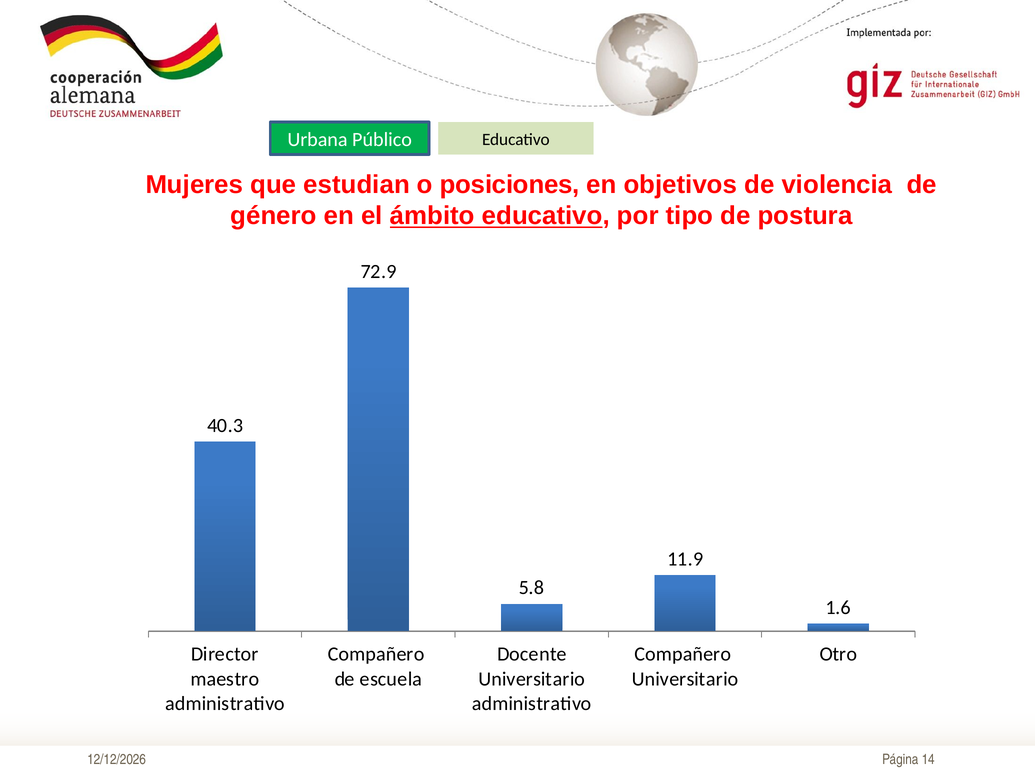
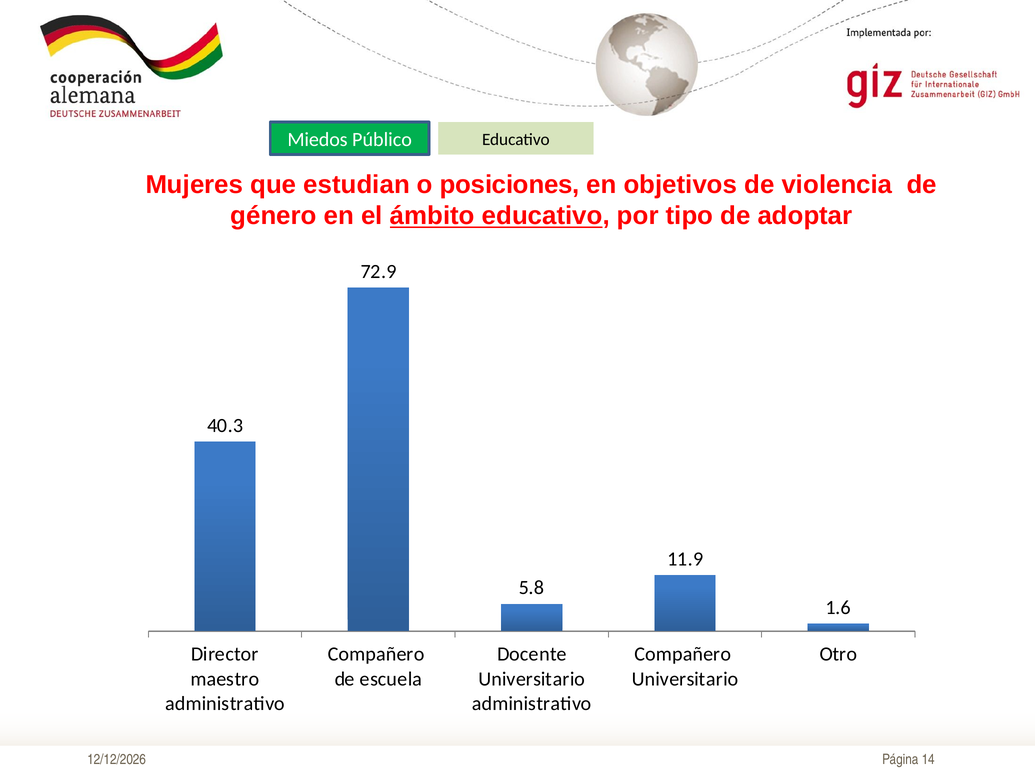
Urbana: Urbana -> Miedos
postura: postura -> adoptar
